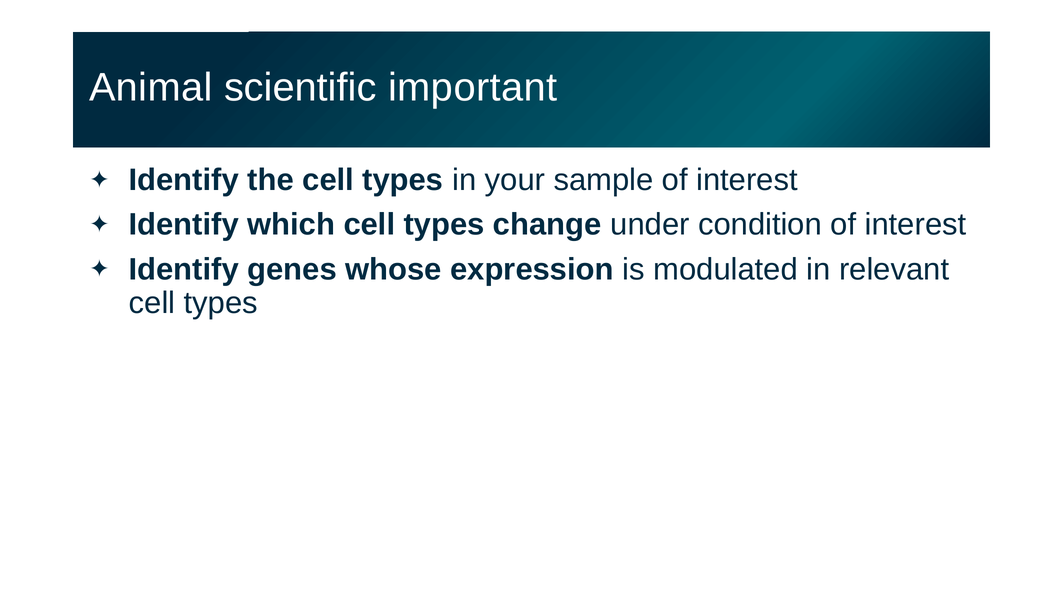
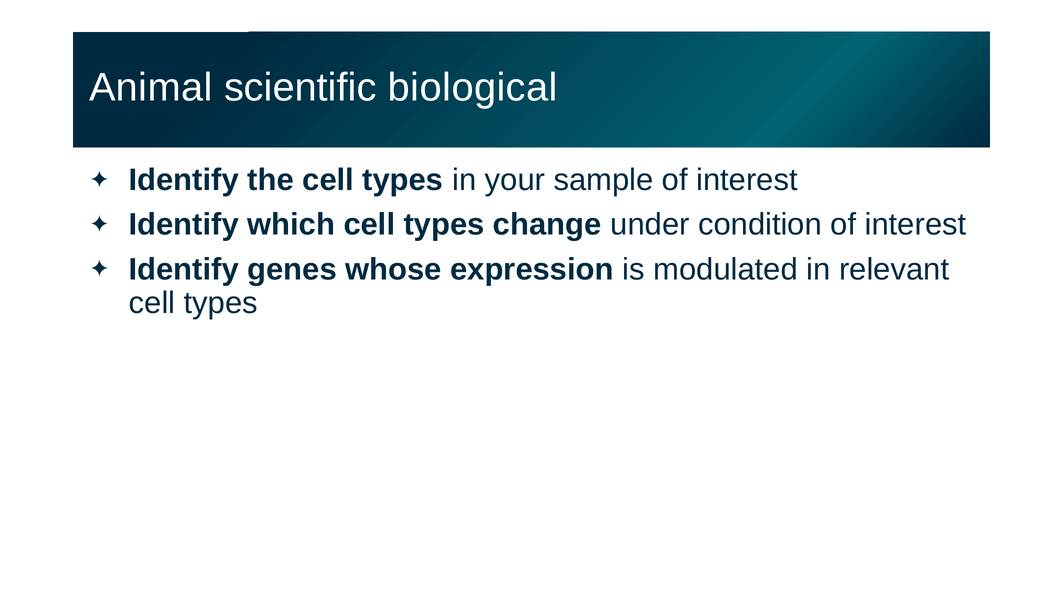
important: important -> biological
